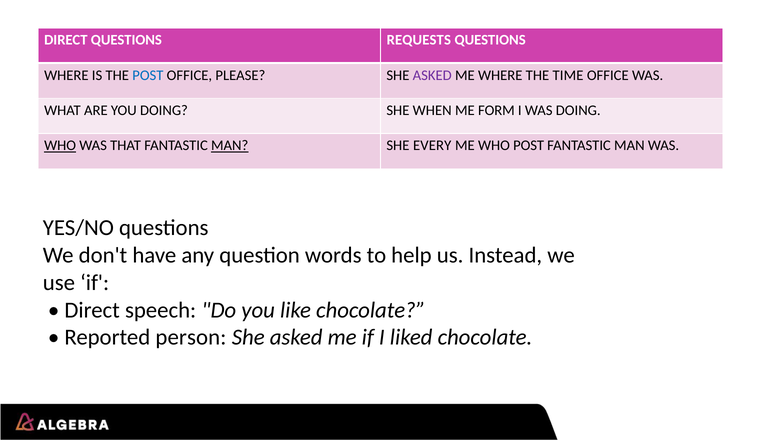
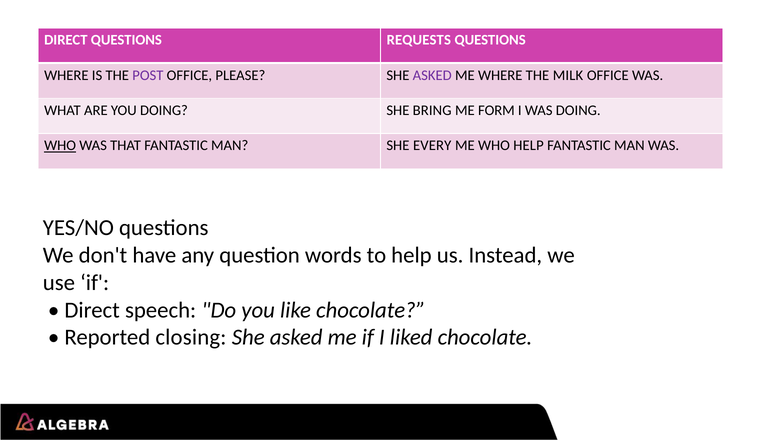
POST at (148, 75) colour: blue -> purple
TIME: TIME -> MILK
WHEN: WHEN -> BRING
MAN at (230, 146) underline: present -> none
WHO POST: POST -> HELP
person: person -> closing
